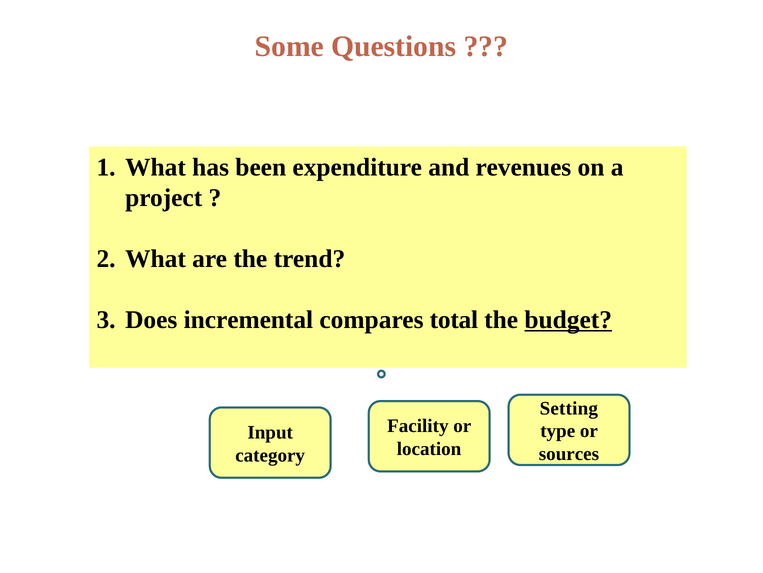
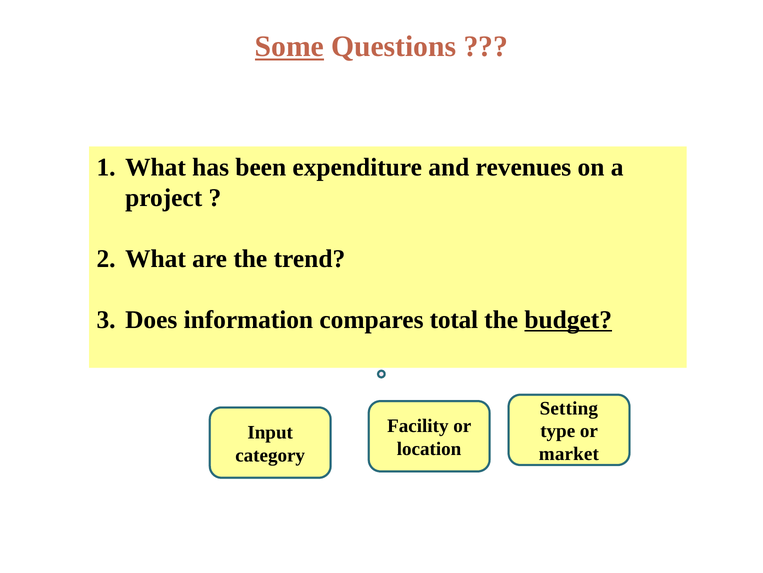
Some underline: none -> present
incremental: incremental -> information
sources: sources -> market
